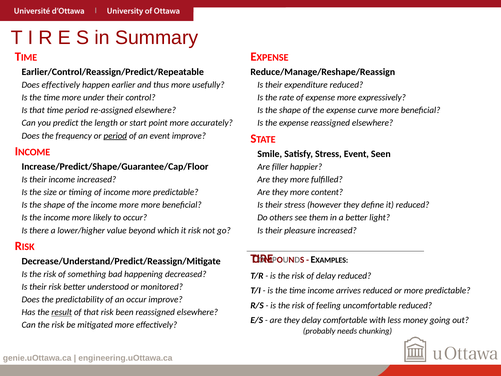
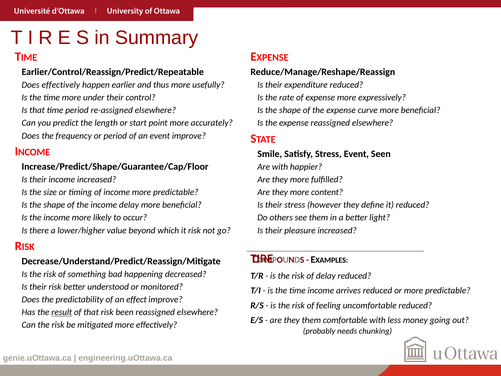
period at (115, 136) underline: present -> none
Are filler: filler -> with
of the income more: more -> delay
an occur: occur -> effect
they delay: delay -> them
